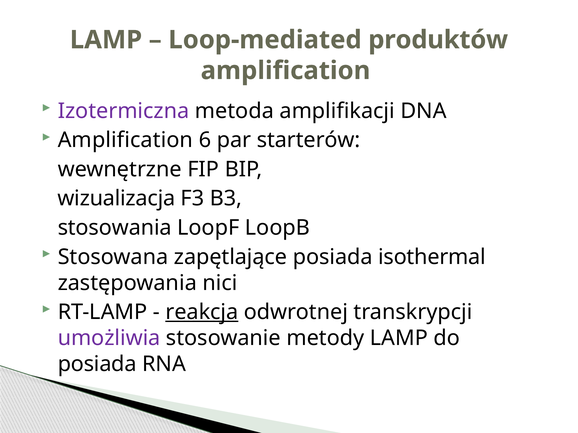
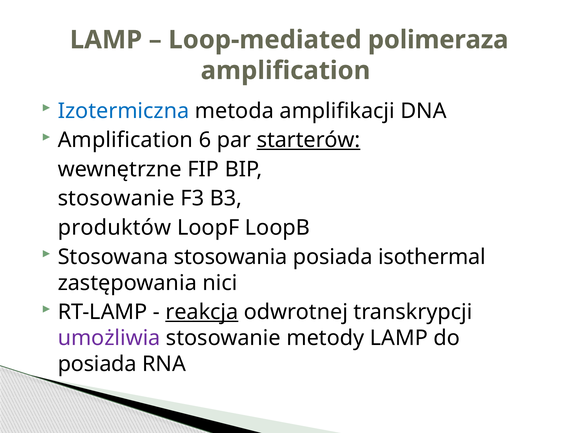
produktów: produktów -> polimeraza
Izotermiczna colour: purple -> blue
starterów underline: none -> present
wizualizacja at (116, 199): wizualizacja -> stosowanie
stosowania: stosowania -> produktów
zapętlające: zapętlające -> stosowania
